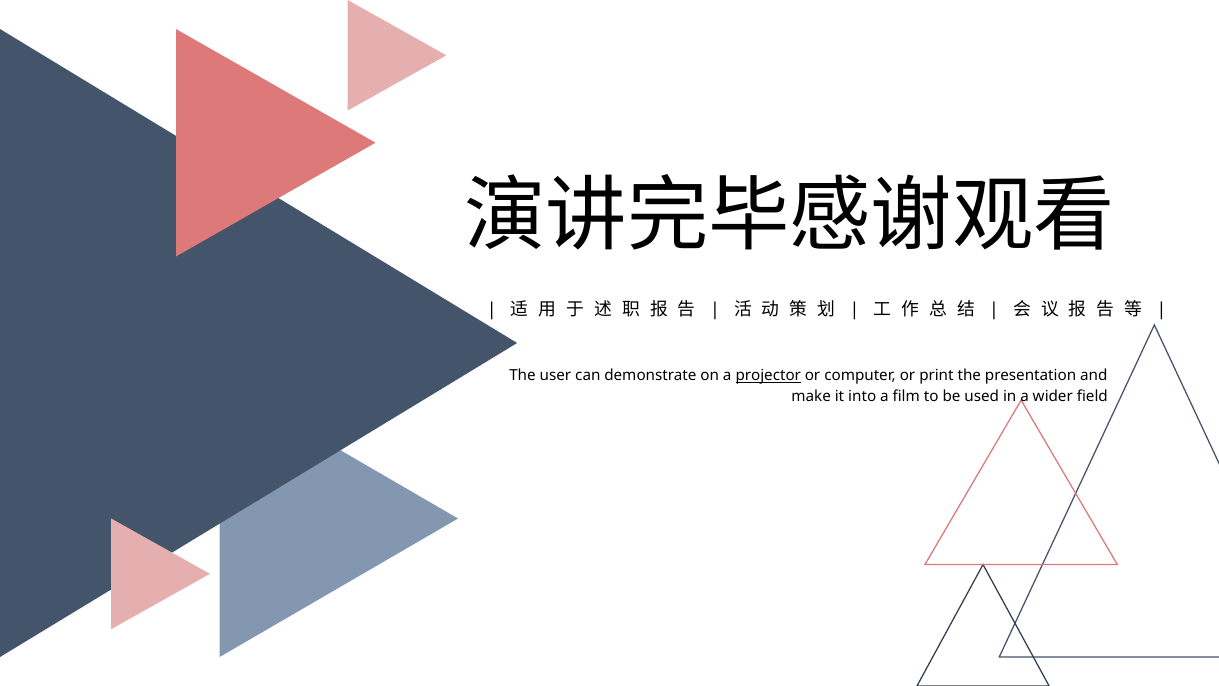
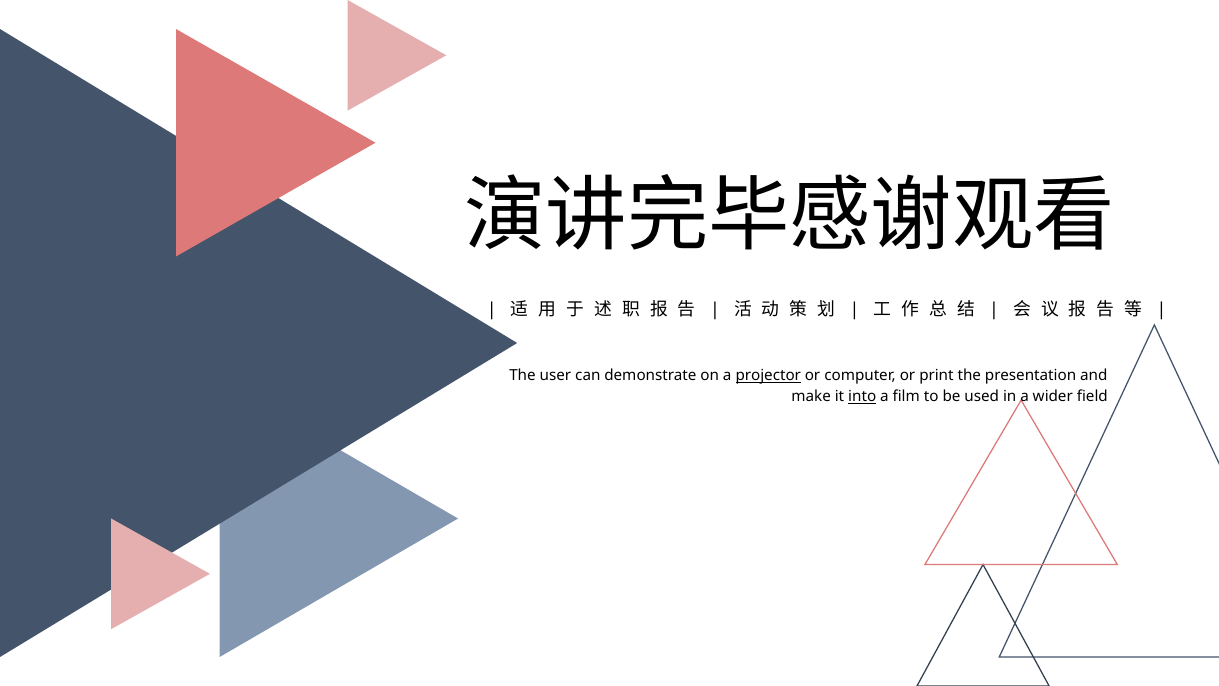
into underline: none -> present
